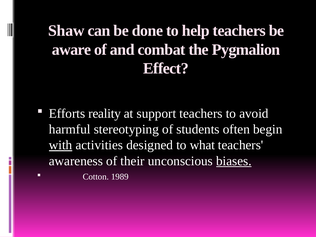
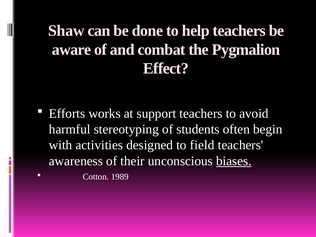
reality: reality -> works
with underline: present -> none
what: what -> field
